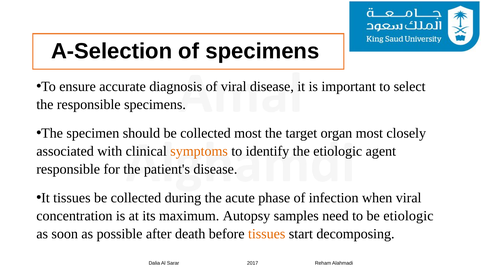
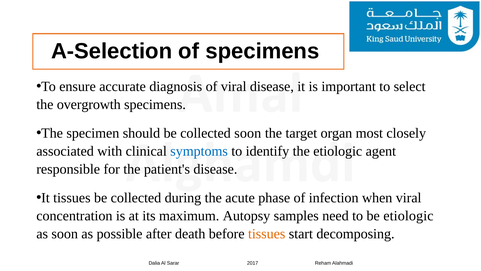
the responsible: responsible -> overgrowth
collected most: most -> soon
symptoms colour: orange -> blue
